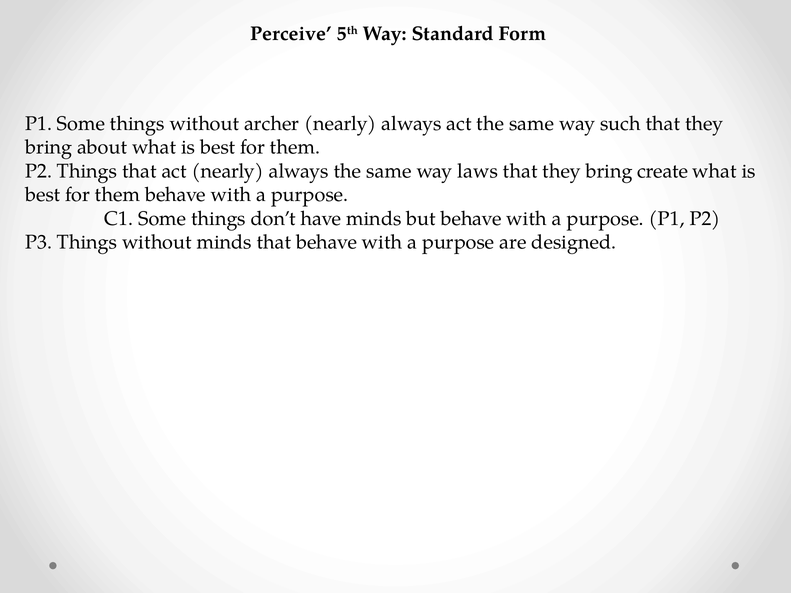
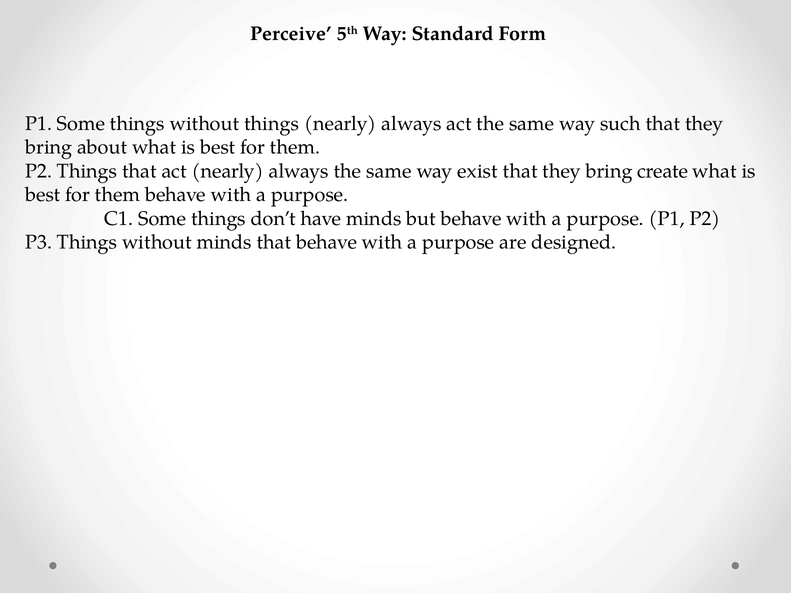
without archer: archer -> things
laws: laws -> exist
